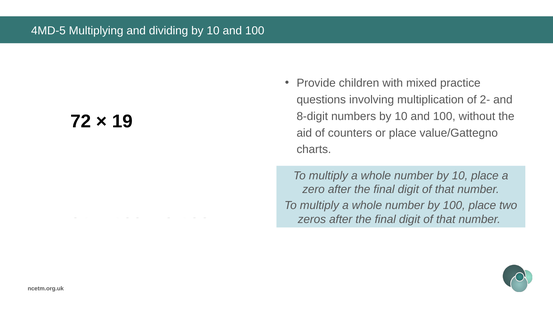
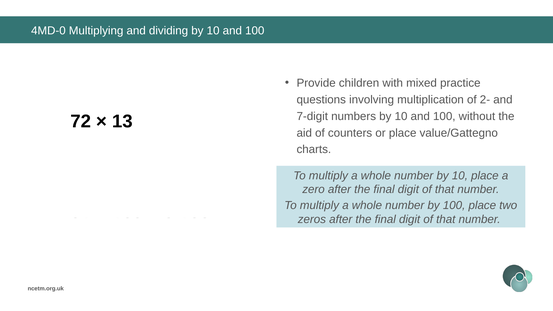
4MD-5: 4MD-5 -> 4MD-0
8-digit: 8-digit -> 7-digit
19: 19 -> 13
